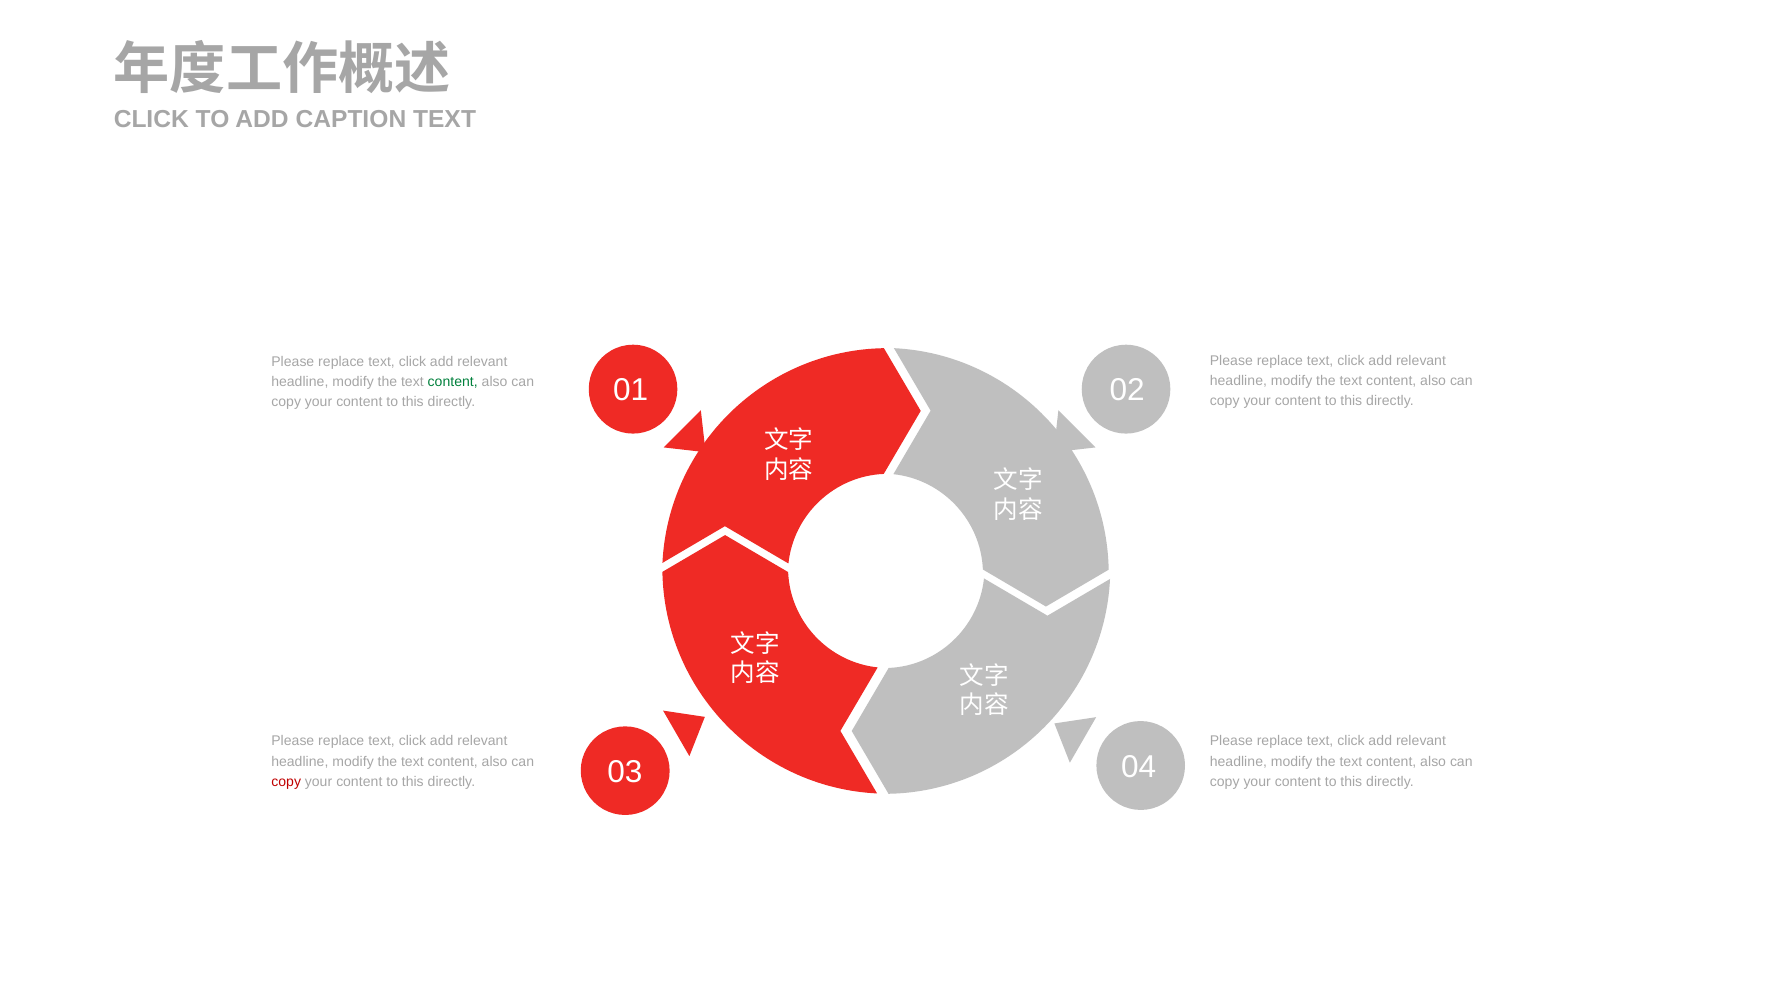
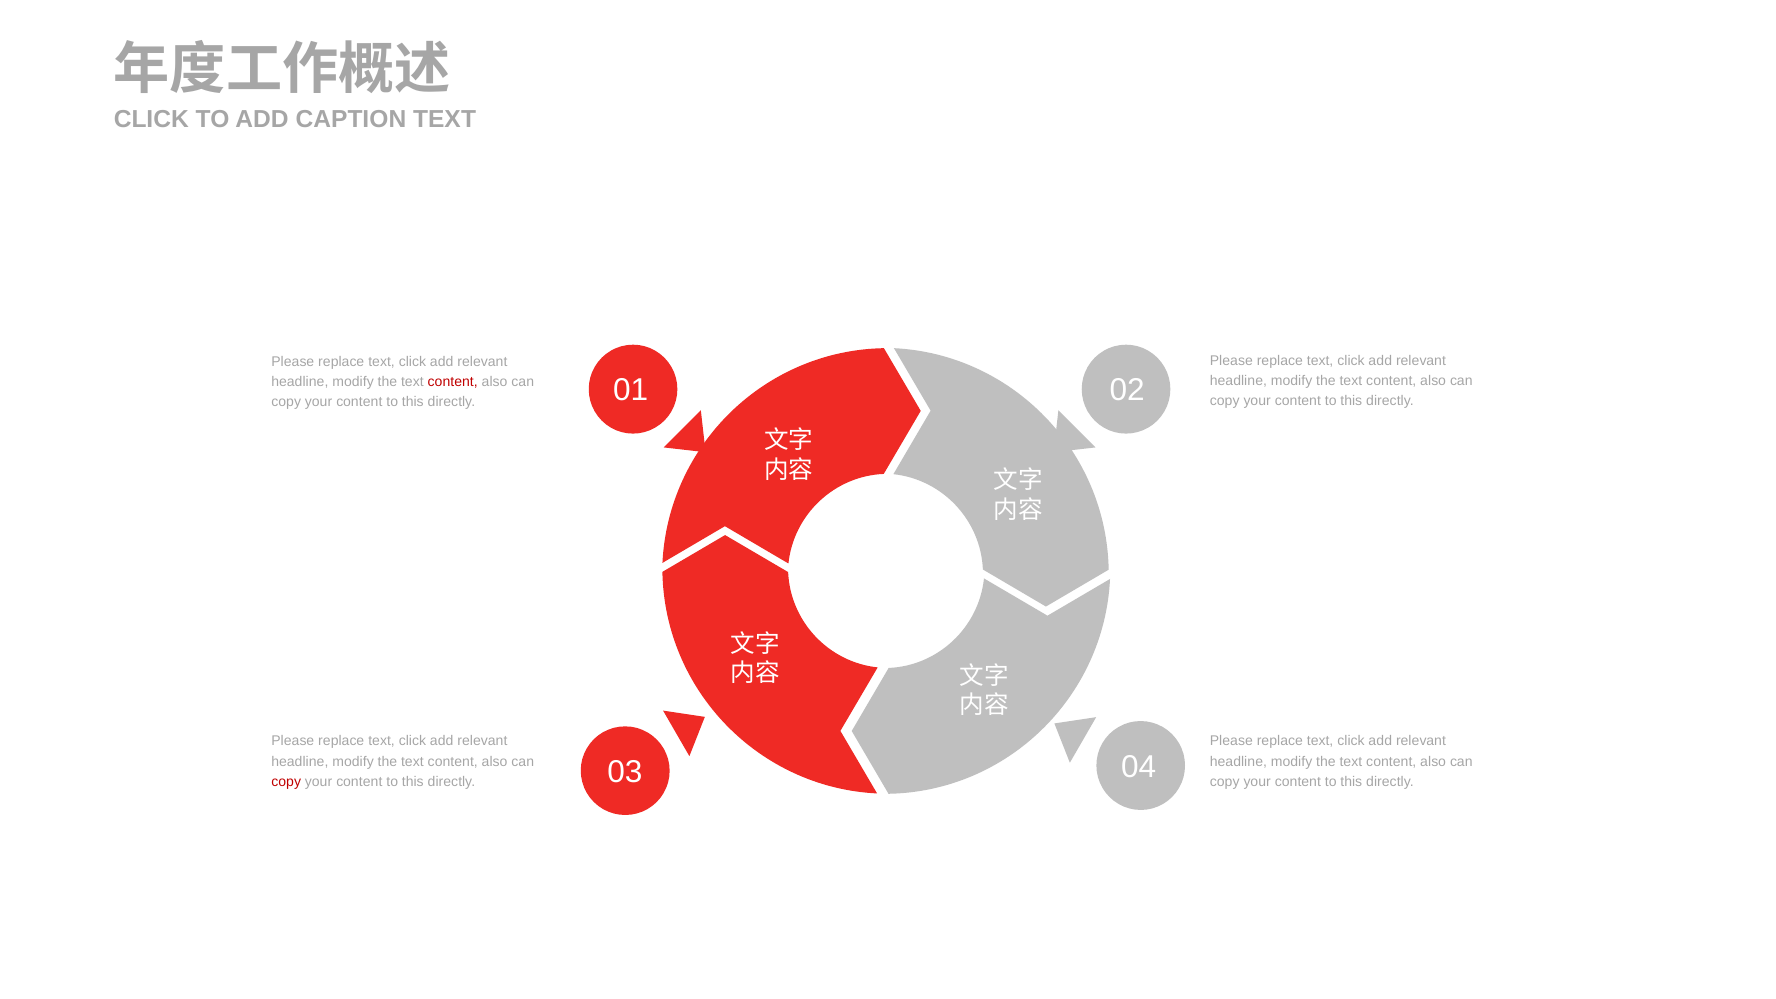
content at (453, 382) colour: green -> red
